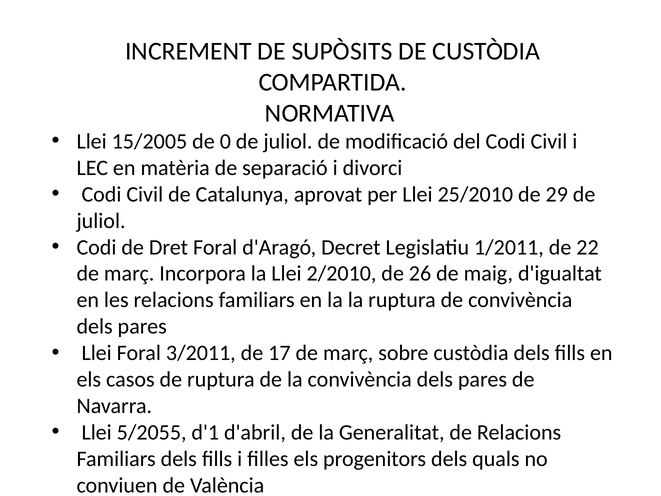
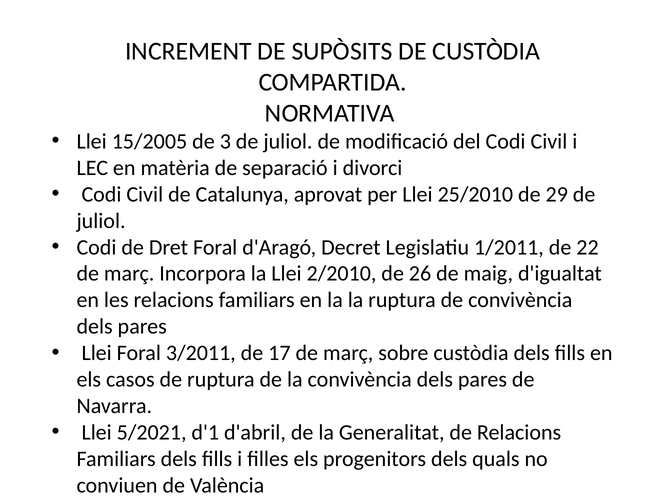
0: 0 -> 3
5/2055: 5/2055 -> 5/2021
